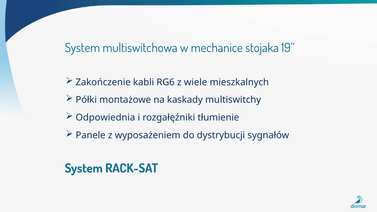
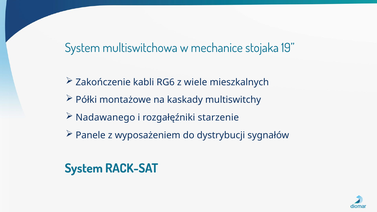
Odpowiednia: Odpowiednia -> Nadawanego
tłumienie: tłumienie -> starzenie
